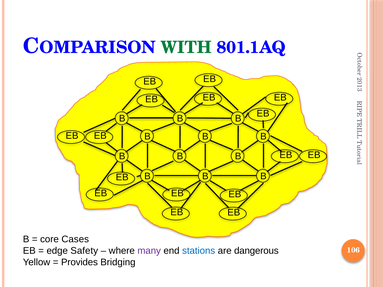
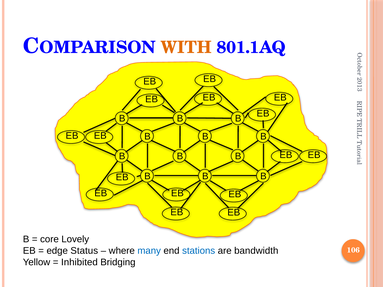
WITH colour: green -> orange
Cases: Cases -> Lovely
Safety: Safety -> Status
many colour: purple -> blue
dangerous: dangerous -> bandwidth
Provides: Provides -> Inhibited
